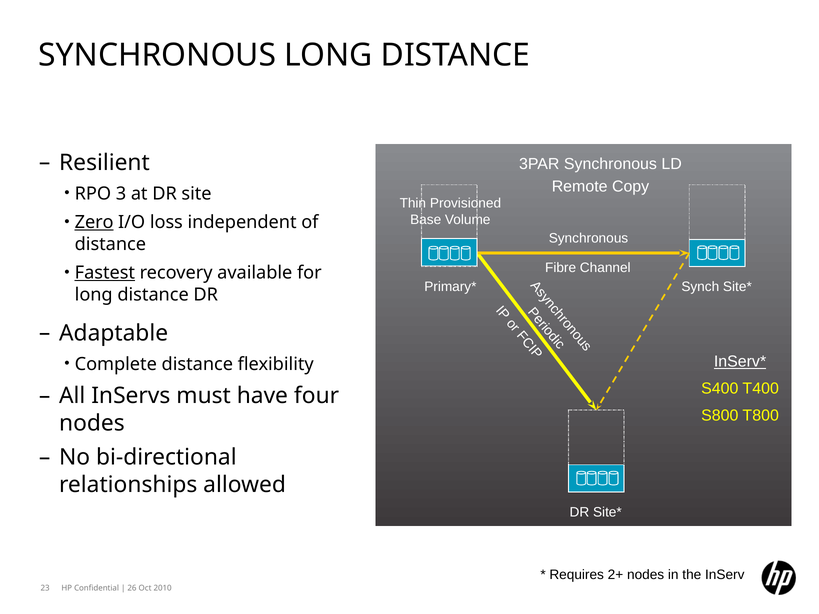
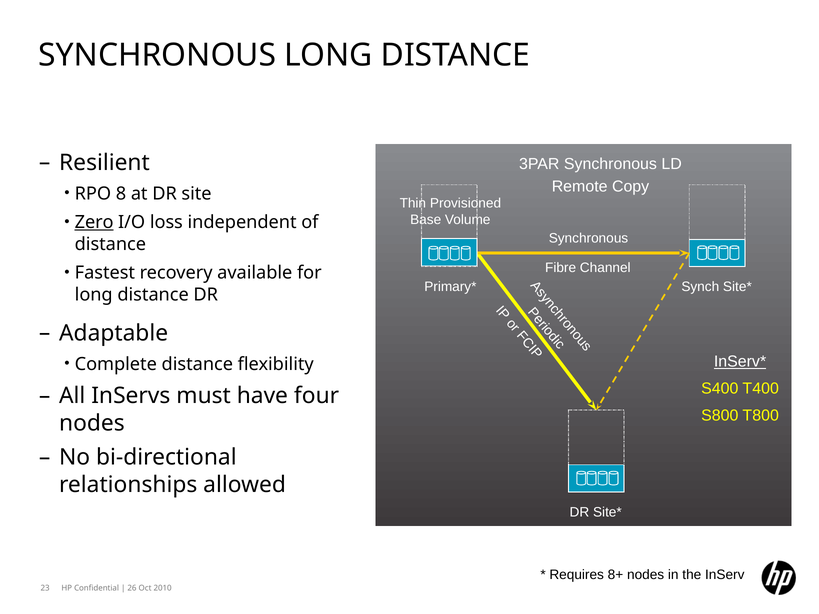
3: 3 -> 8
Fastest underline: present -> none
2+: 2+ -> 8+
